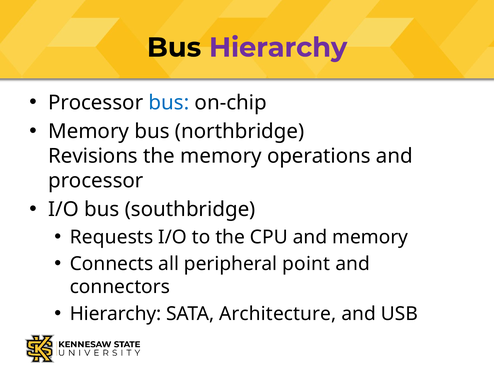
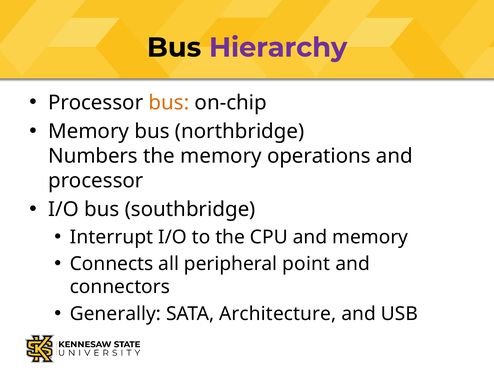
bus at (169, 103) colour: blue -> orange
Revisions: Revisions -> Numbers
Requests: Requests -> Interrupt
Hierarchy at (116, 314): Hierarchy -> Generally
